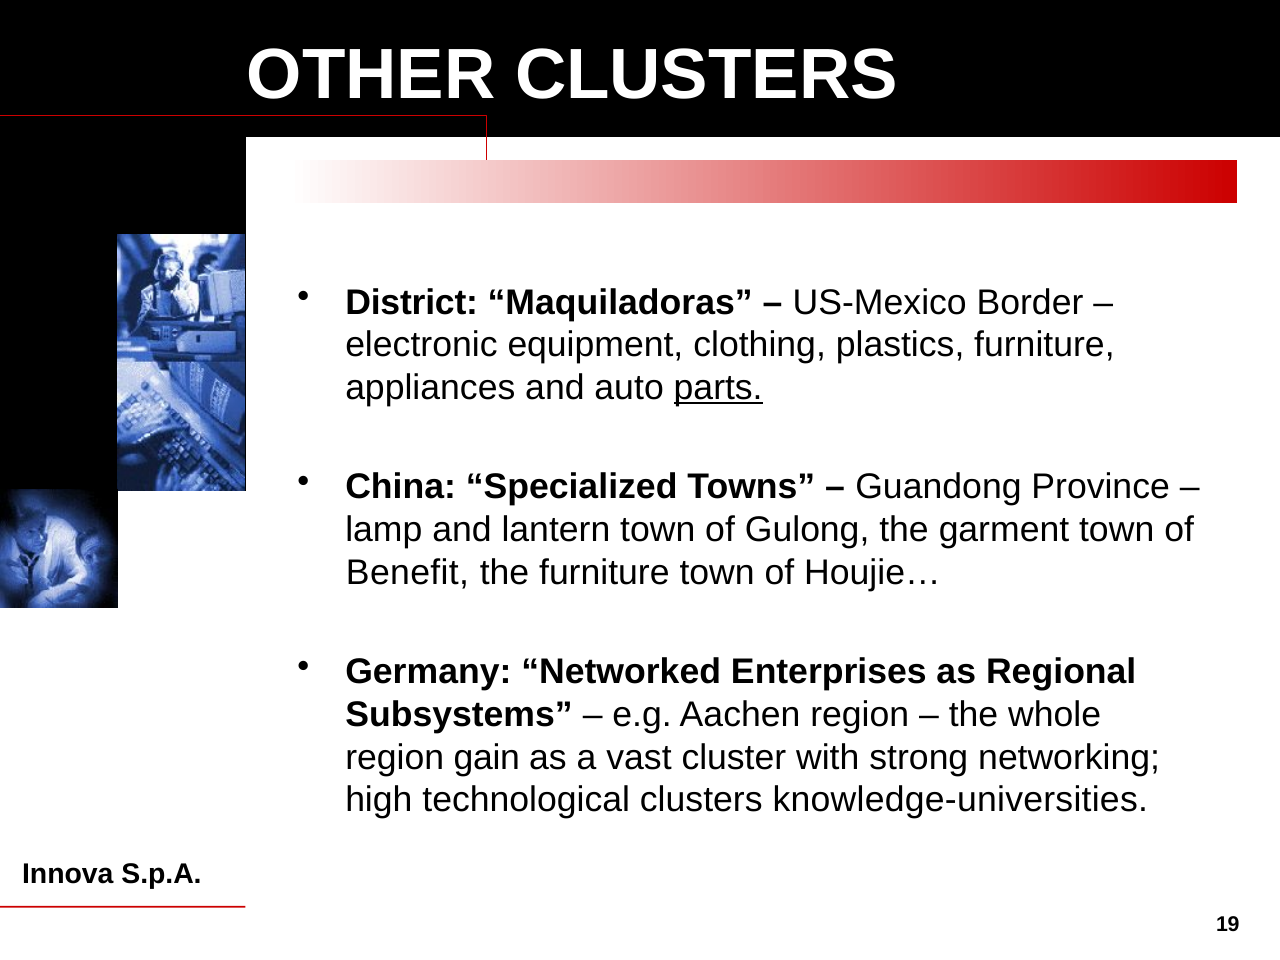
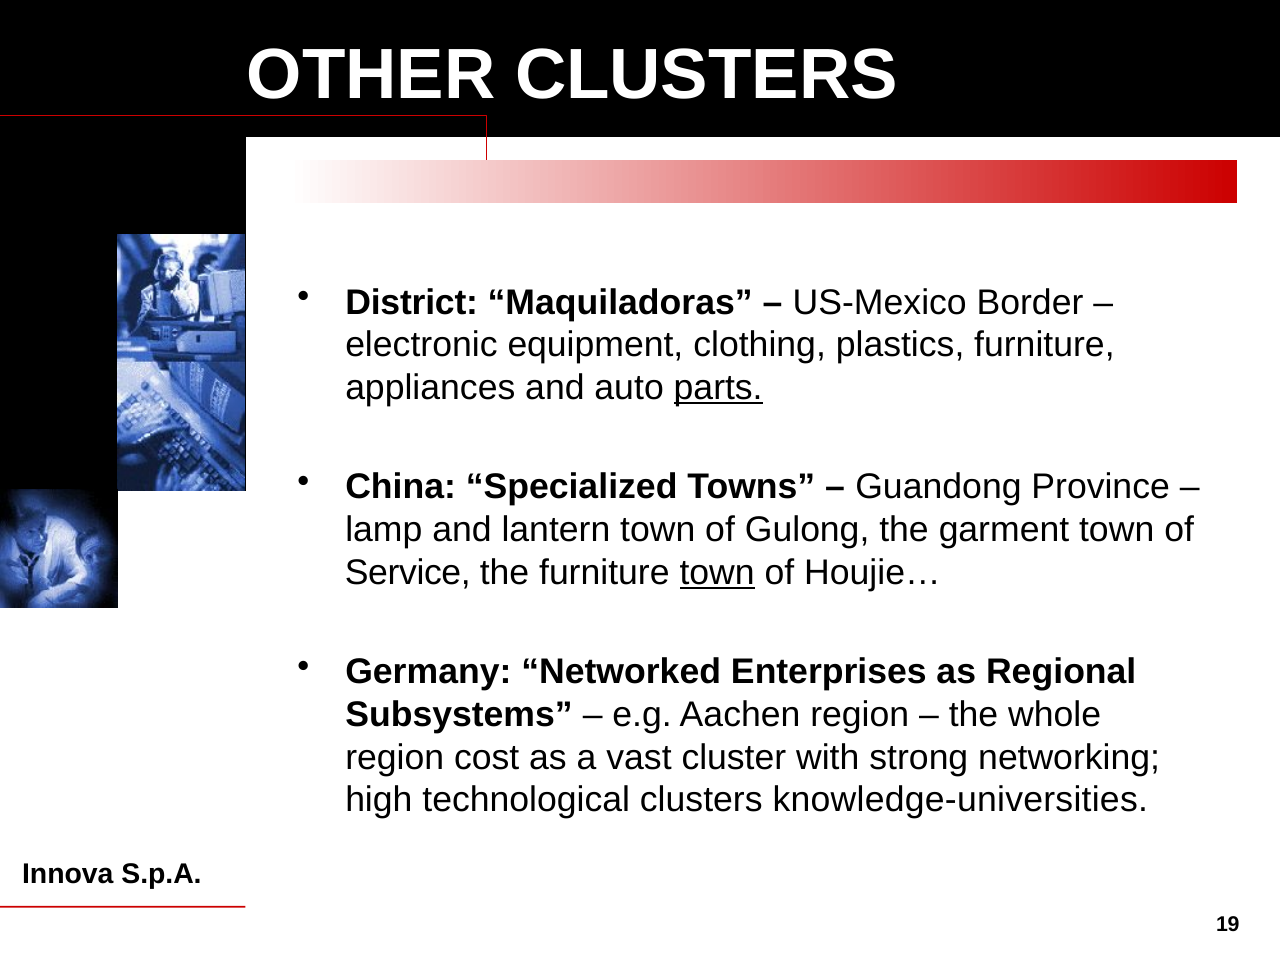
Benefit: Benefit -> Service
town at (717, 573) underline: none -> present
gain: gain -> cost
